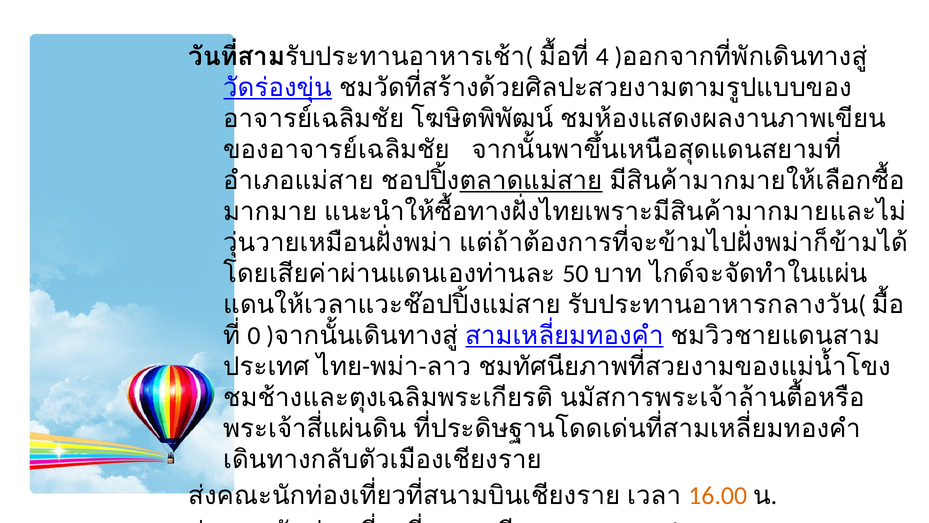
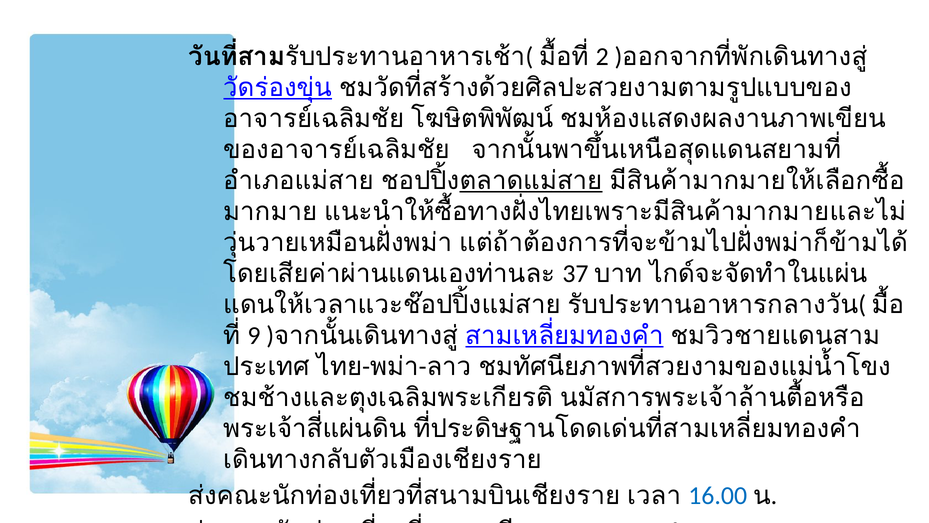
4: 4 -> 2
50: 50 -> 37
0: 0 -> 9
16.00 colour: orange -> blue
